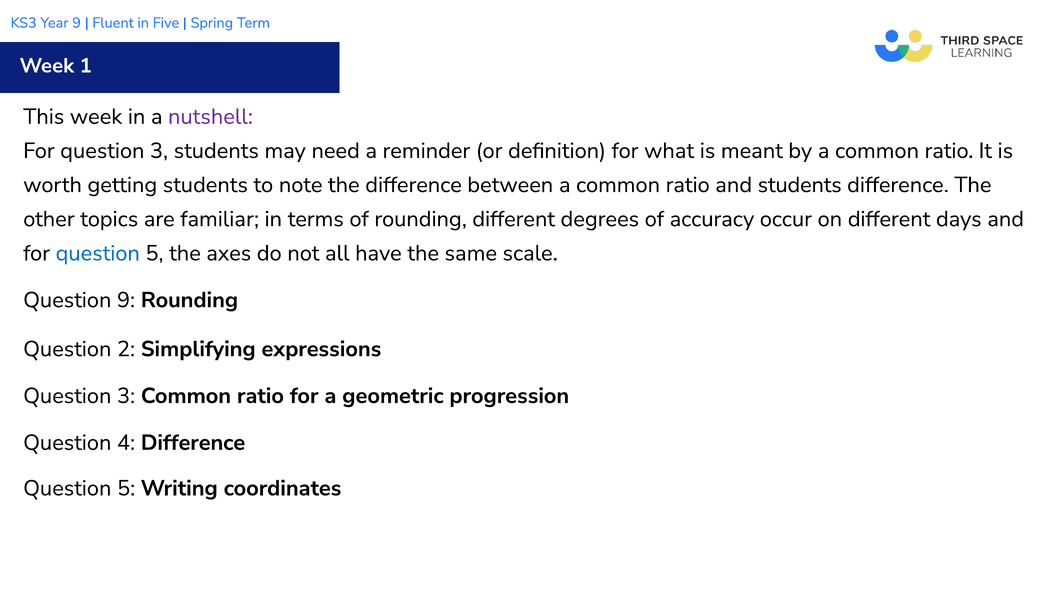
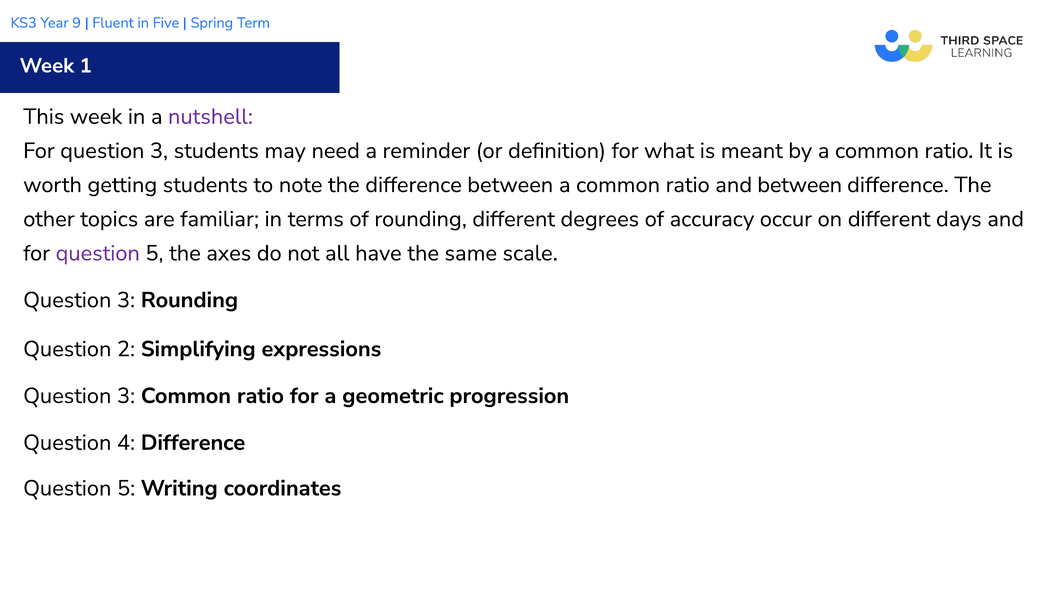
and students: students -> between
question at (98, 253) colour: blue -> purple
9 at (126, 300): 9 -> 3
